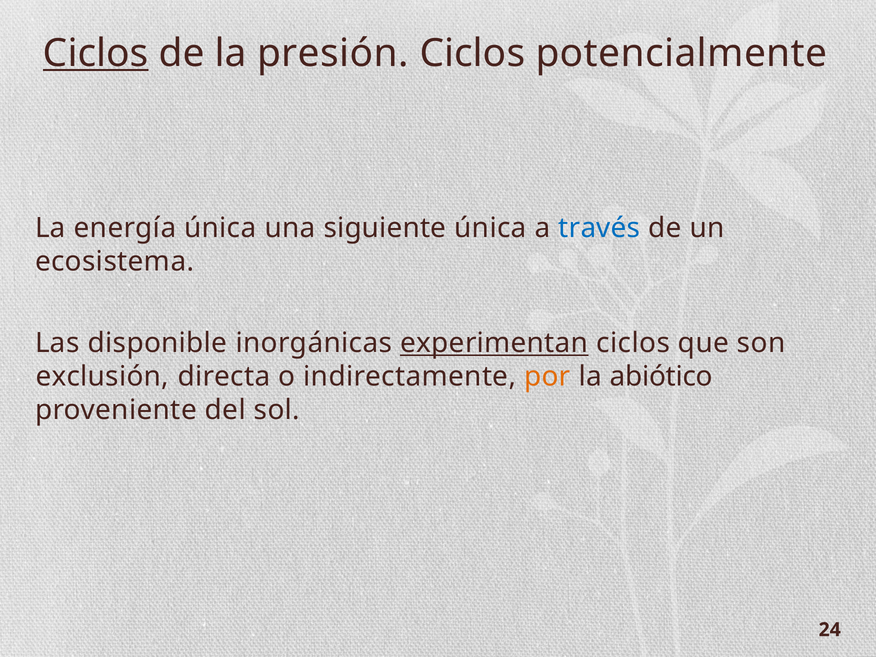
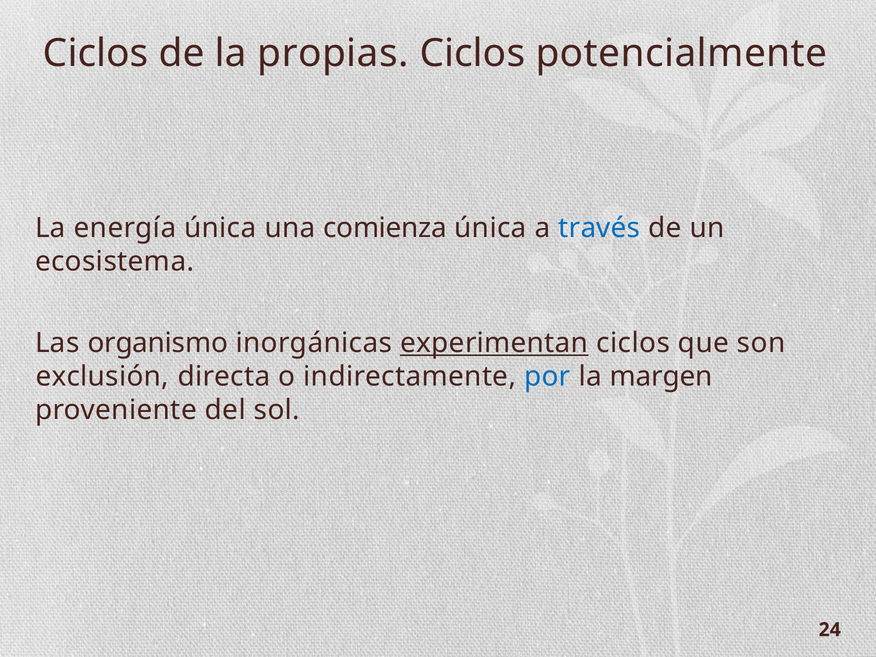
Ciclos at (96, 53) underline: present -> none
presión: presión -> propias
siguiente: siguiente -> comienza
disponible: disponible -> organismo
por colour: orange -> blue
abiótico: abiótico -> margen
